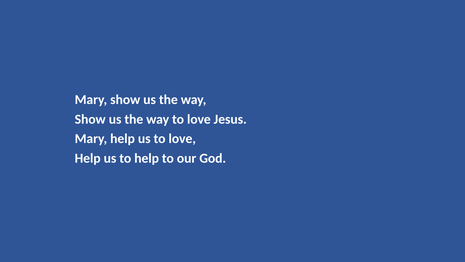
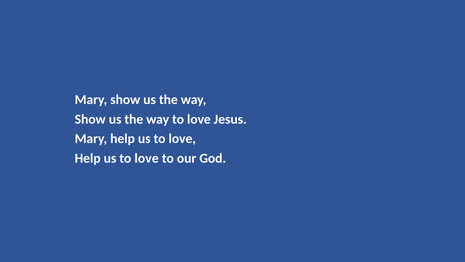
help at (147, 158): help -> love
